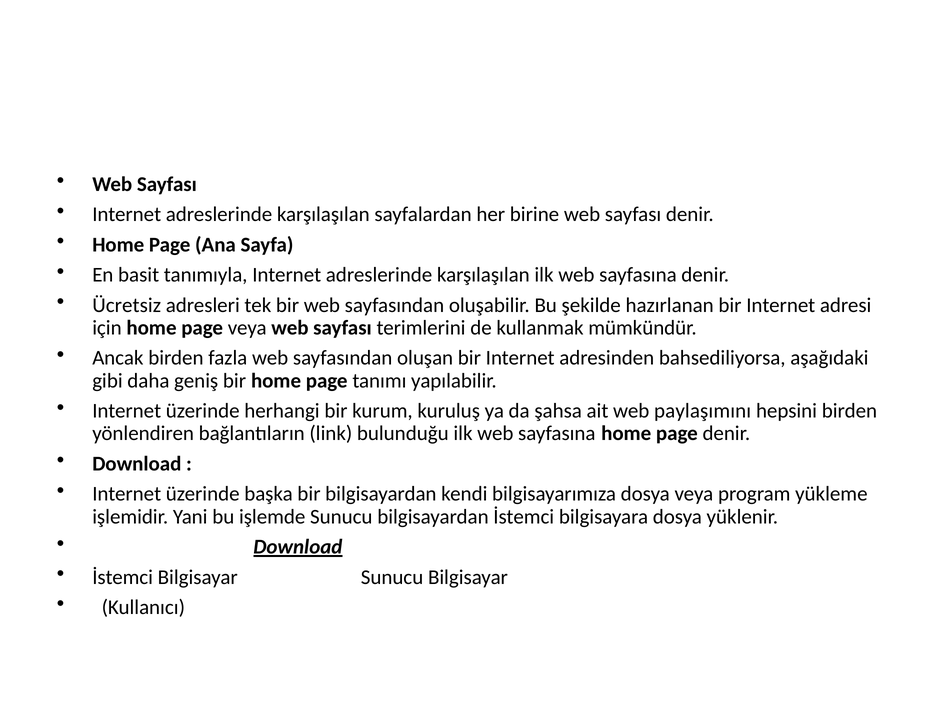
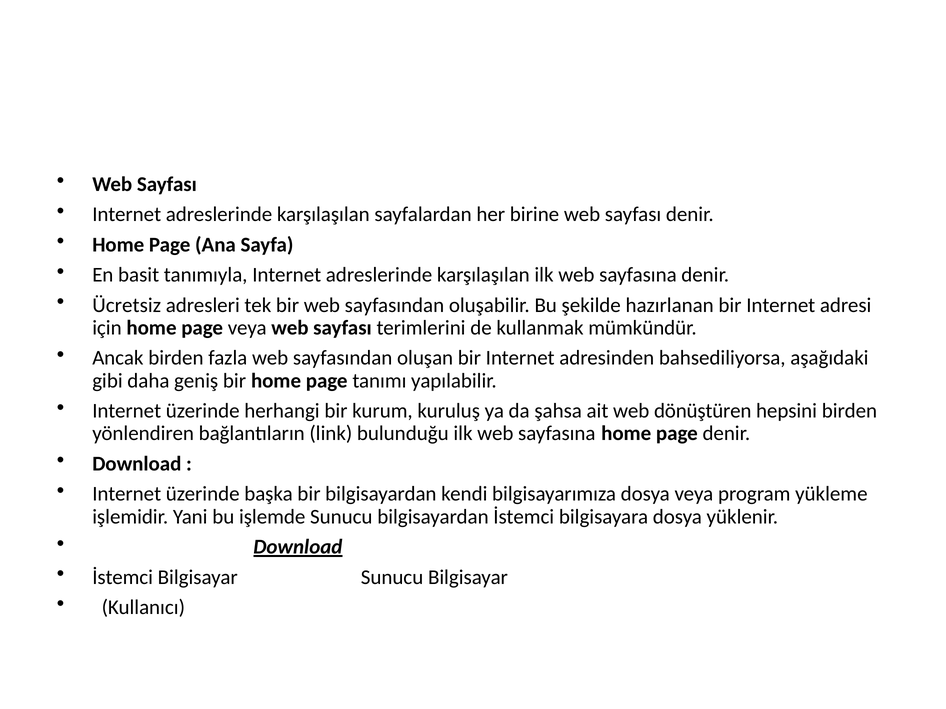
paylaşımını: paylaşımını -> dönüştüren
